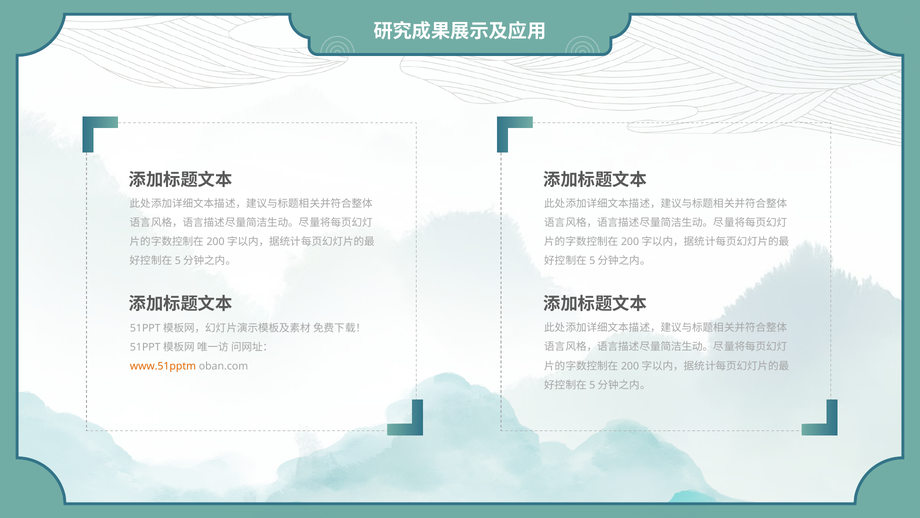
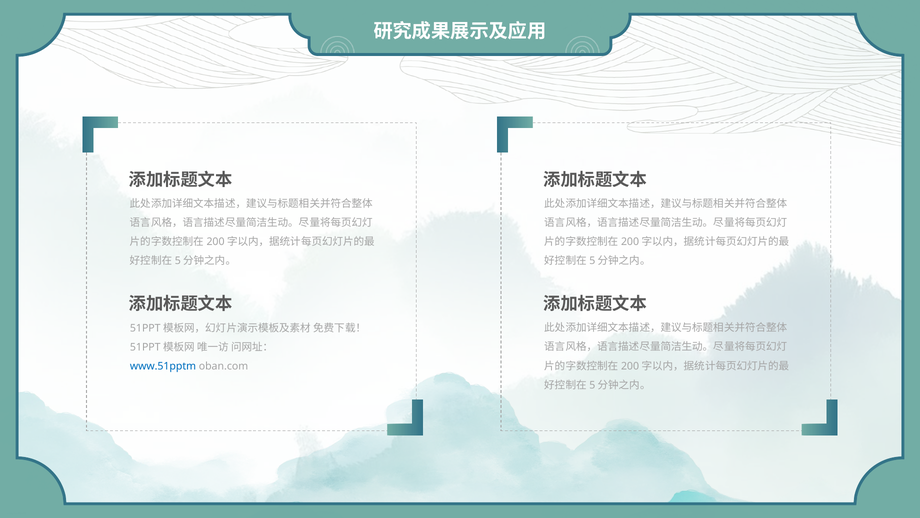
www.51pptm colour: orange -> blue
